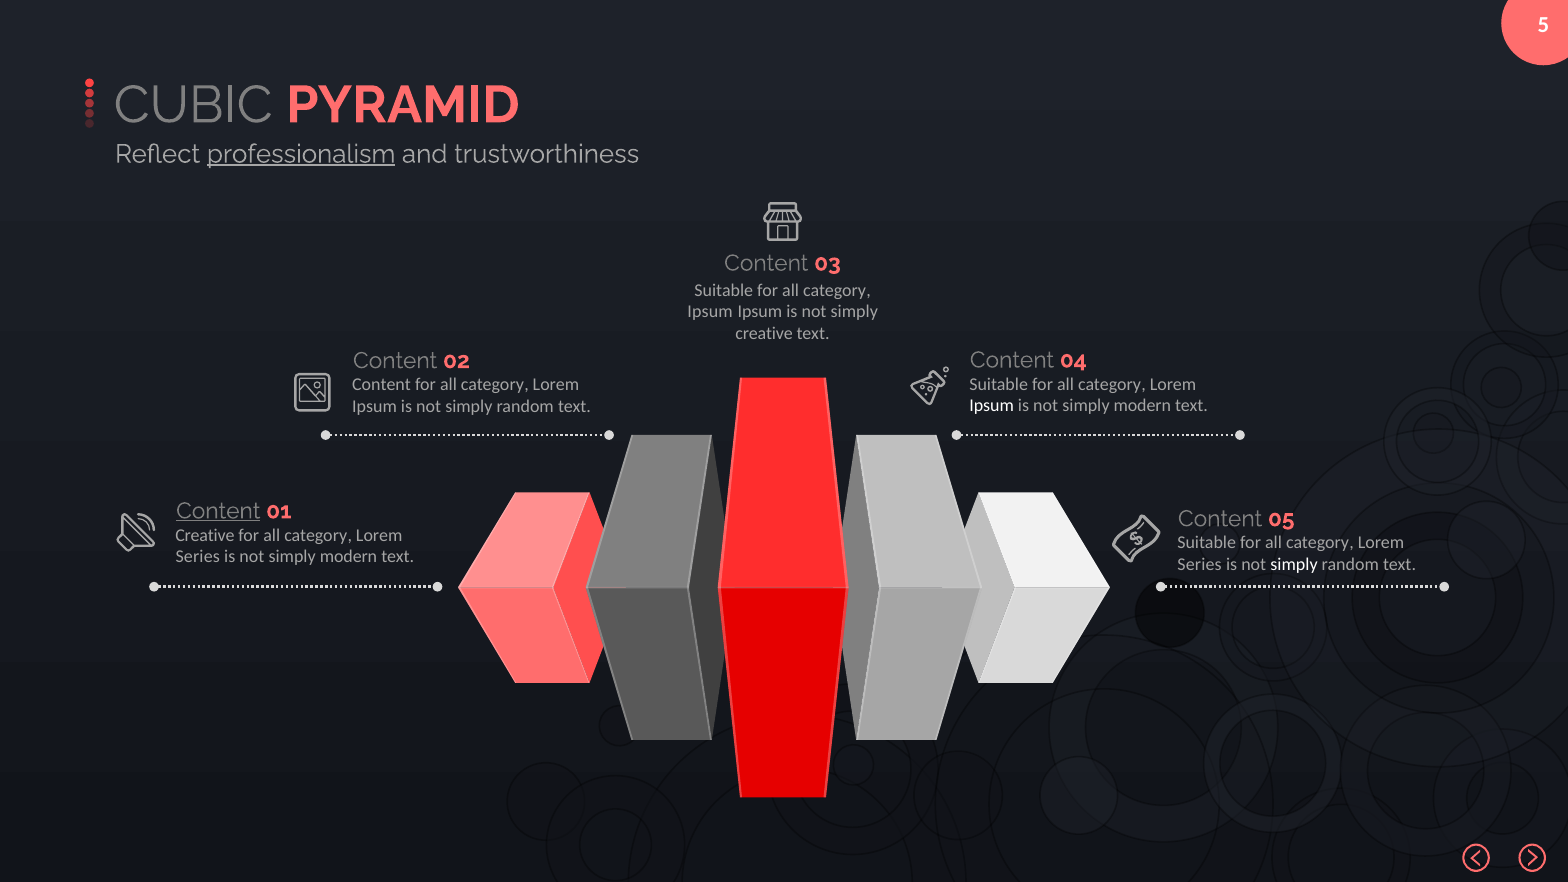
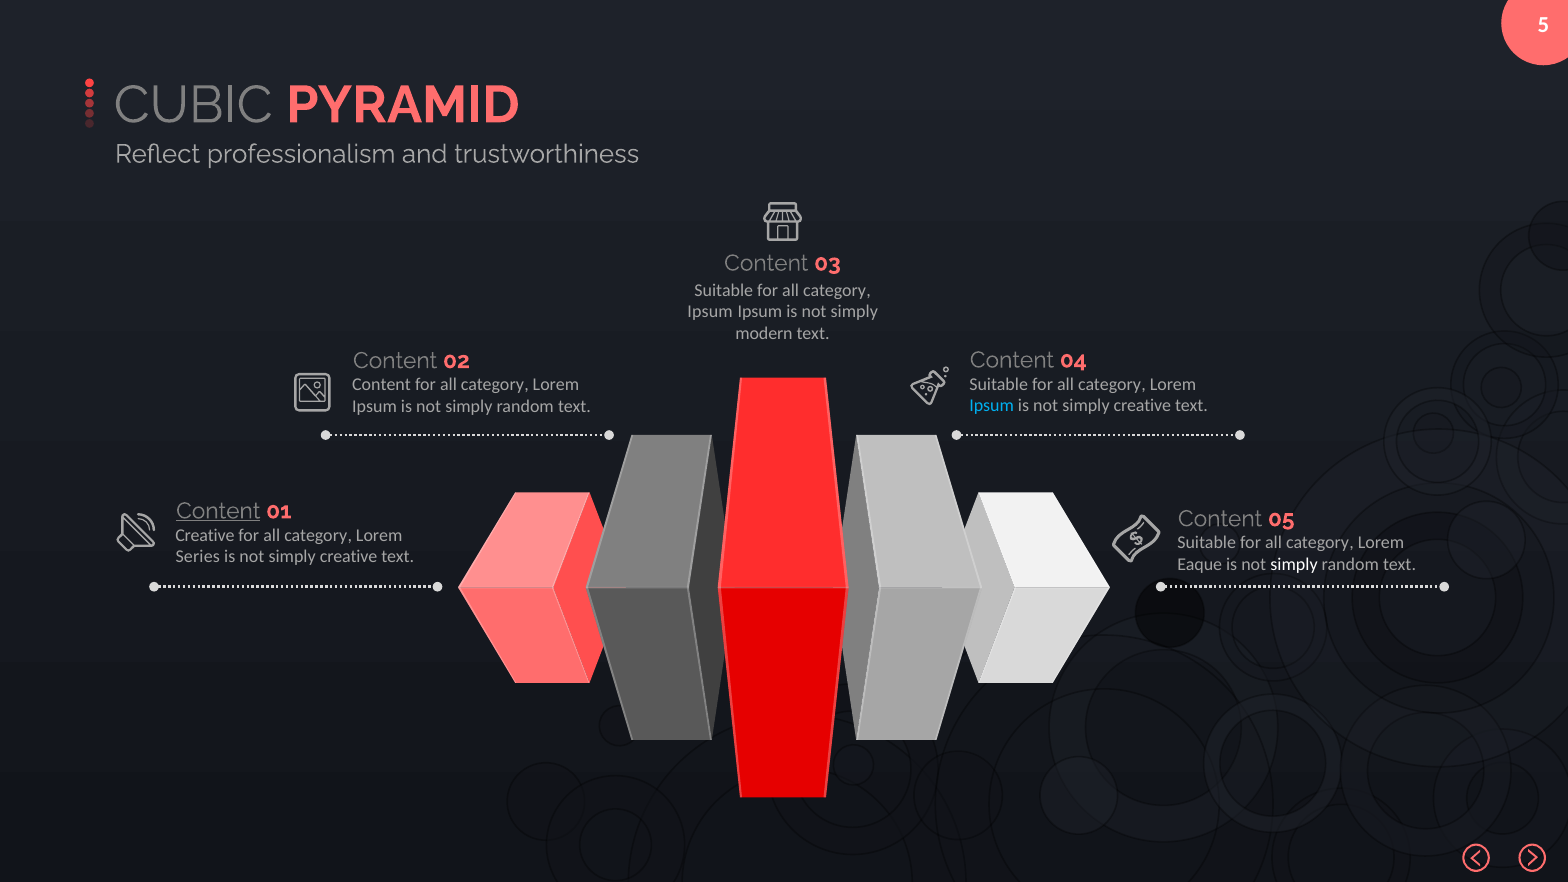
professionalism underline: present -> none
creative at (764, 333): creative -> modern
Ipsum at (992, 406) colour: white -> light blue
modern at (1142, 406): modern -> creative
modern at (349, 557): modern -> creative
Series at (1200, 565): Series -> Eaque
